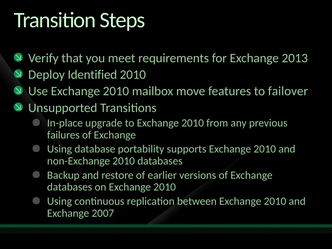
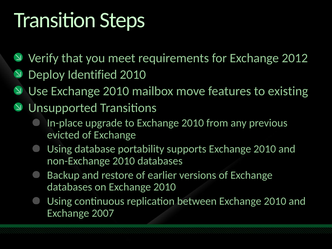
2013: 2013 -> 2012
failover: failover -> existing
failures: failures -> evicted
